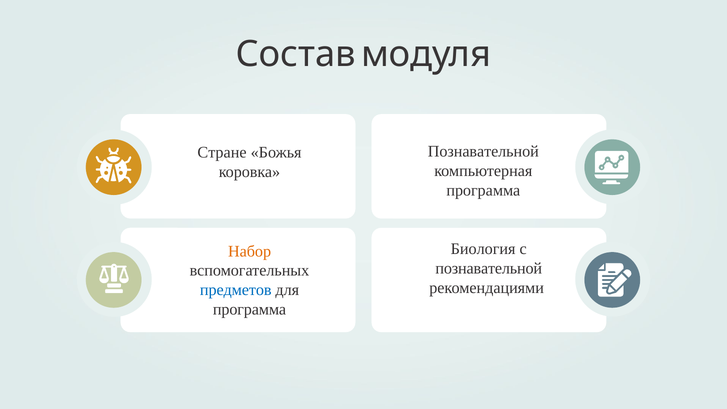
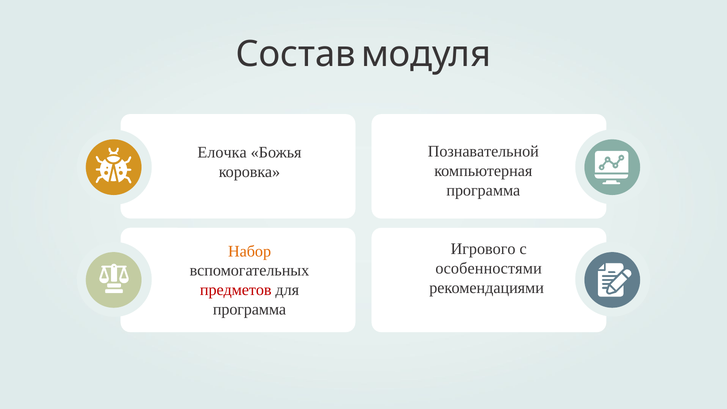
Стране: Стране -> Елочка
Биология: Биология -> Игрового
познавательной at (489, 268): познавательной -> особенностями
предметов colour: blue -> red
